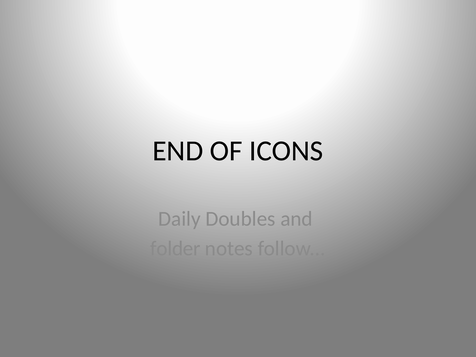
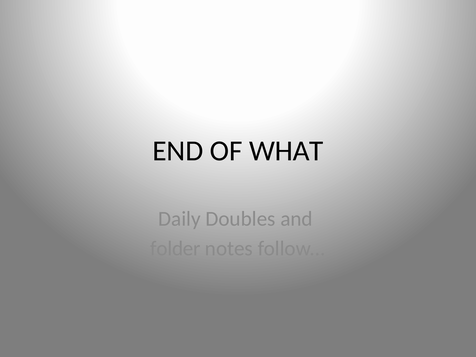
ICONS: ICONS -> WHAT
